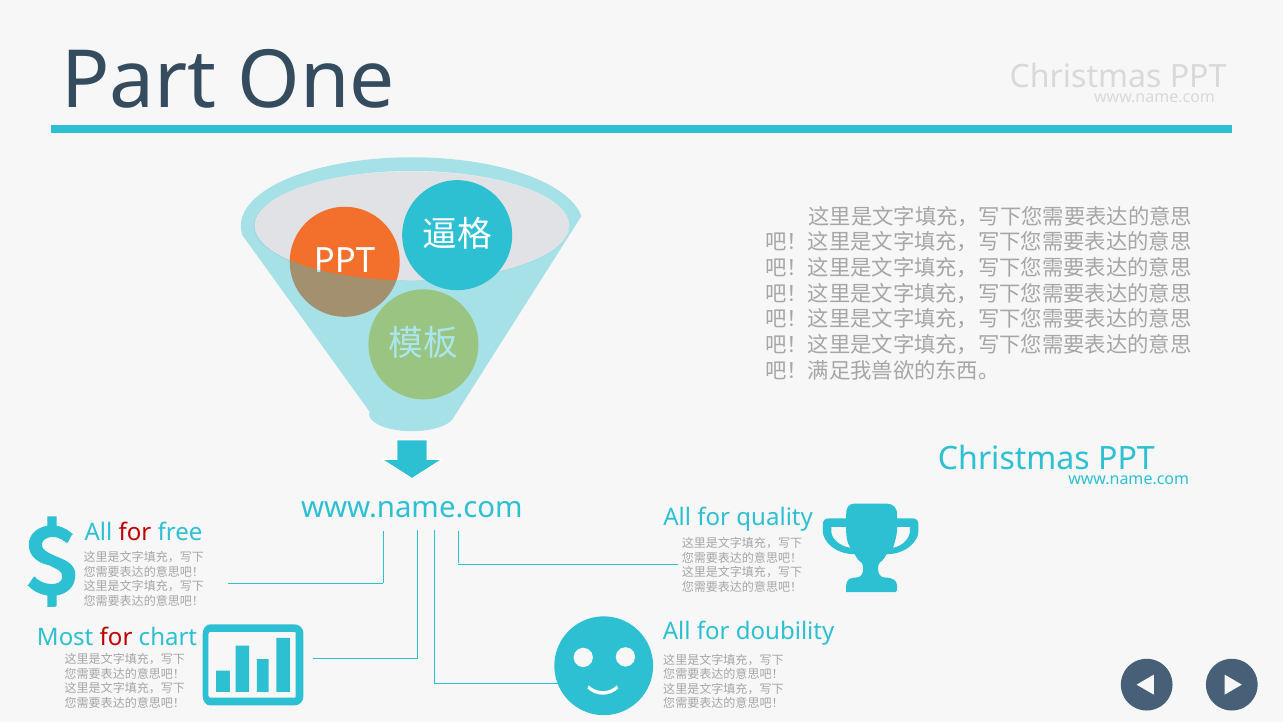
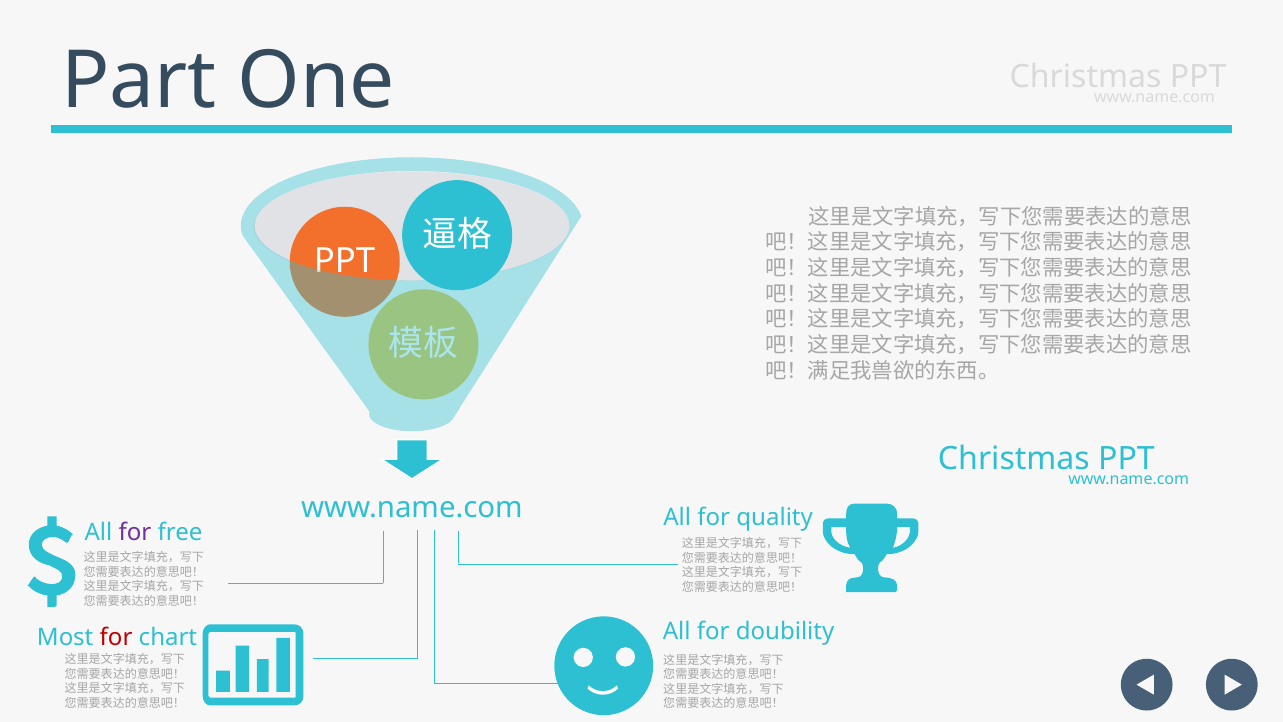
for at (135, 533) colour: red -> purple
